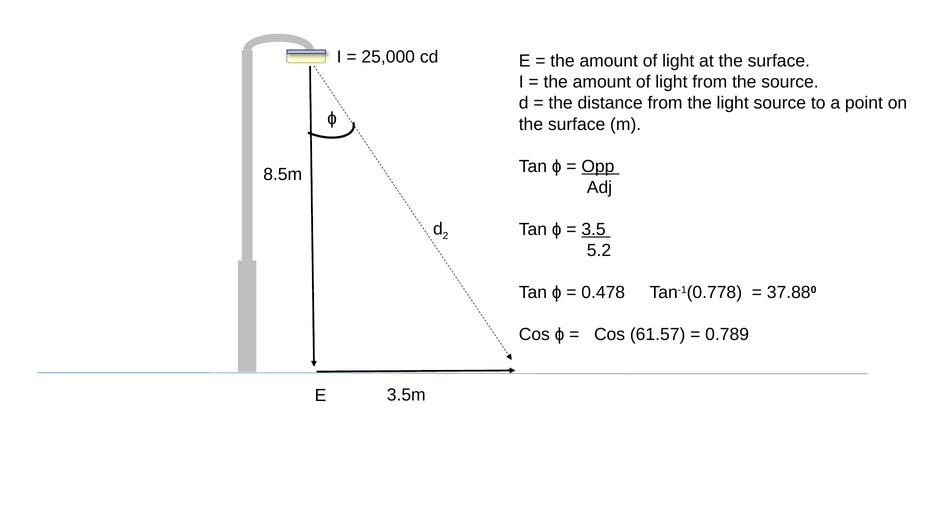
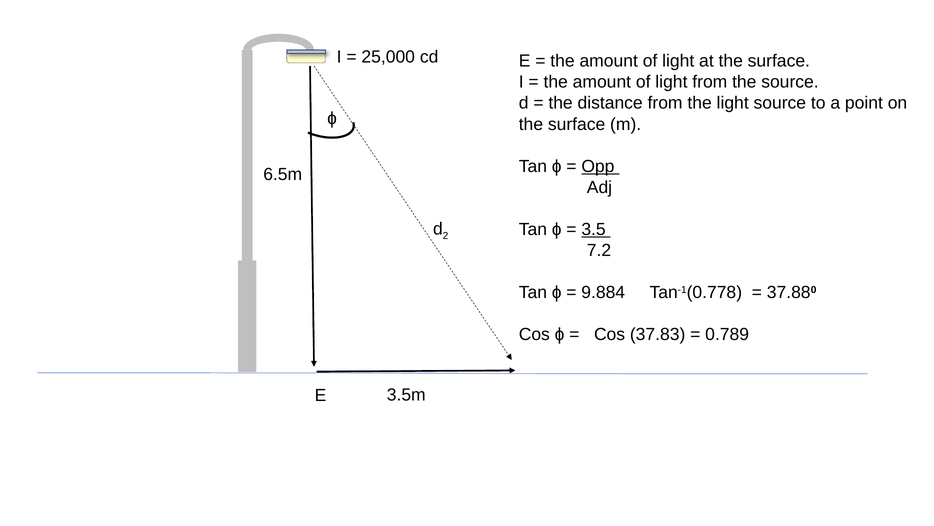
8.5m: 8.5m -> 6.5m
5.2: 5.2 -> 7.2
0.478: 0.478 -> 9.884
61.57: 61.57 -> 37.83
